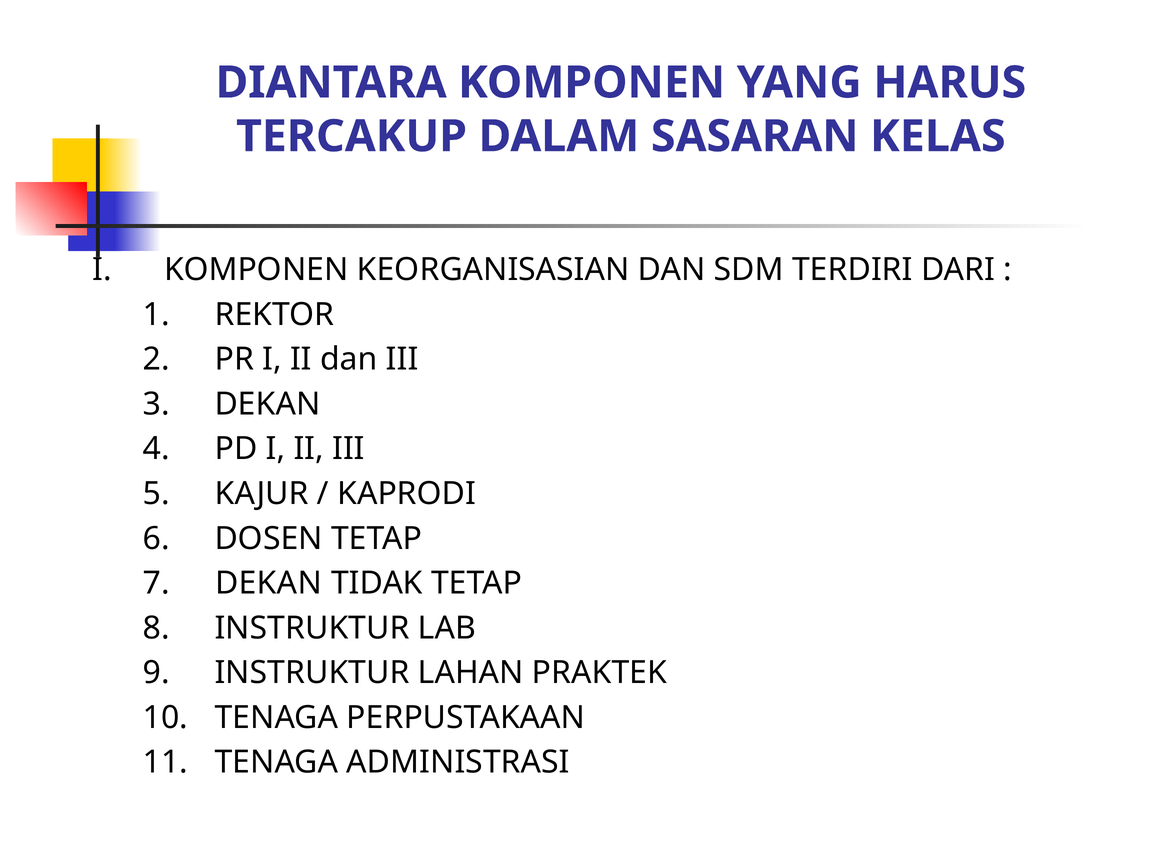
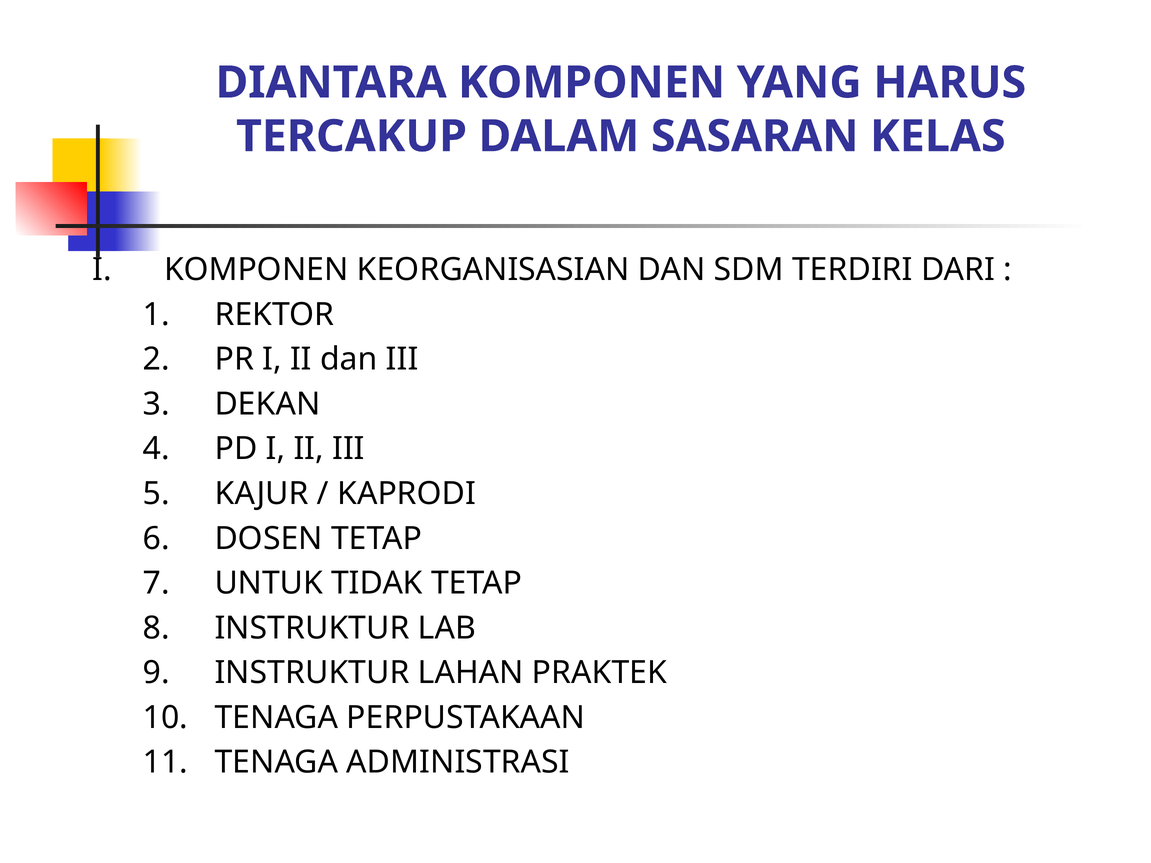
DEKAN at (269, 583): DEKAN -> UNTUK
